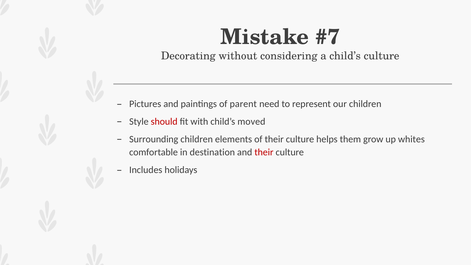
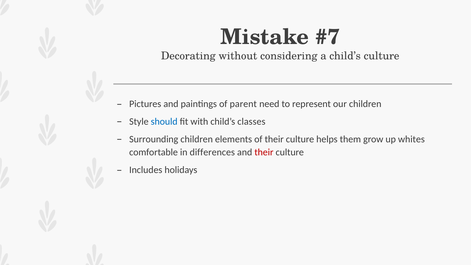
should colour: red -> blue
moved: moved -> classes
destination: destination -> differences
